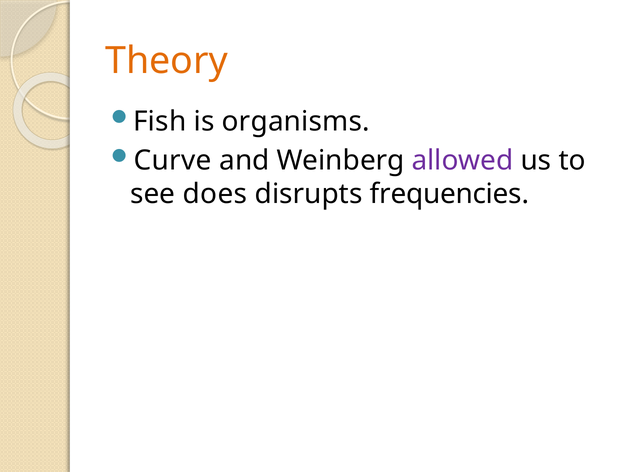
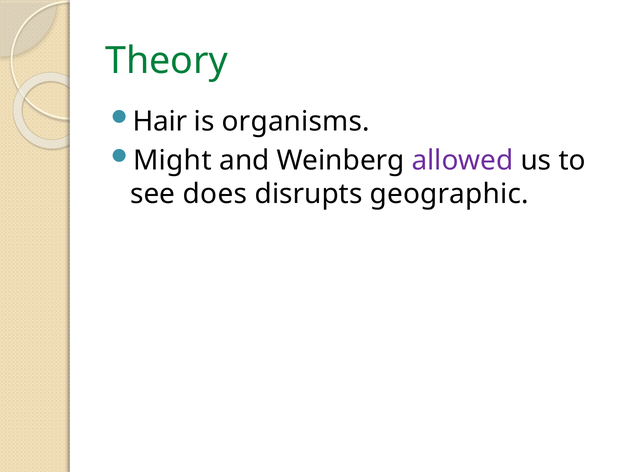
Theory colour: orange -> green
Fish: Fish -> Hair
Curve: Curve -> Might
frequencies: frequencies -> geographic
